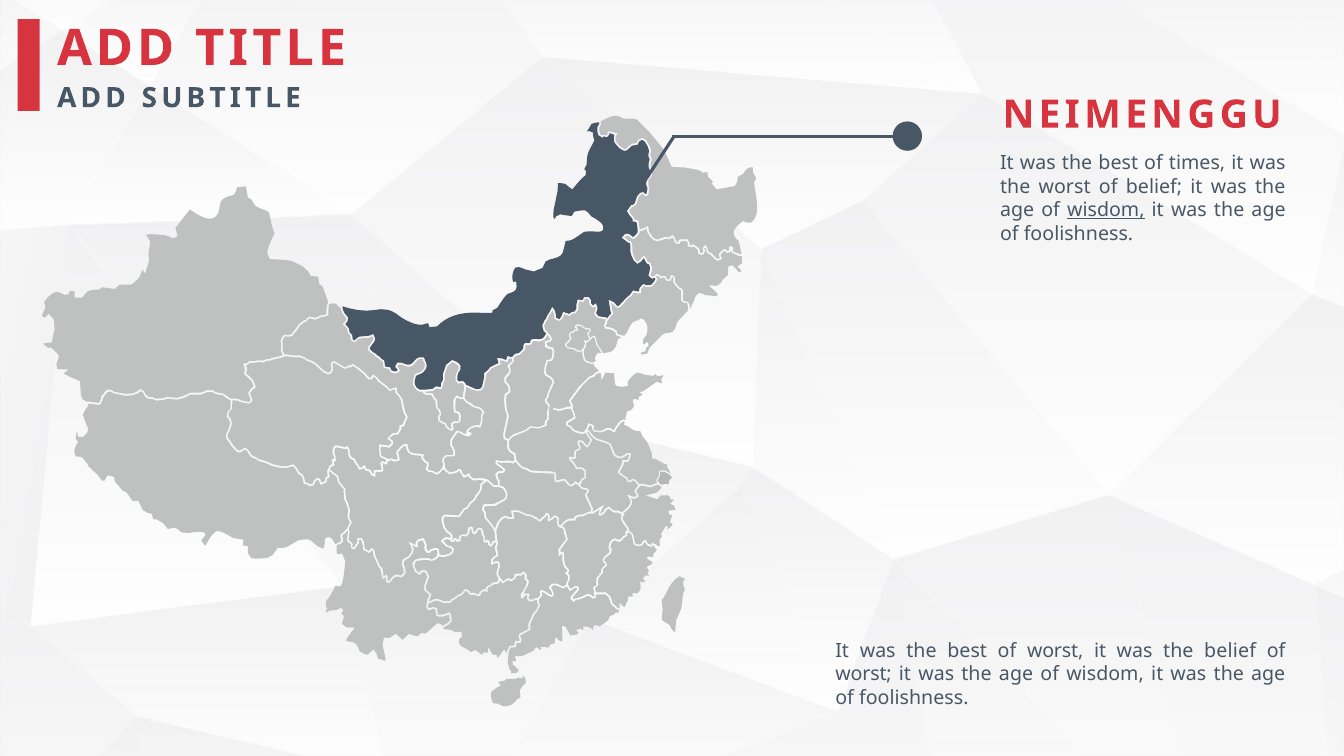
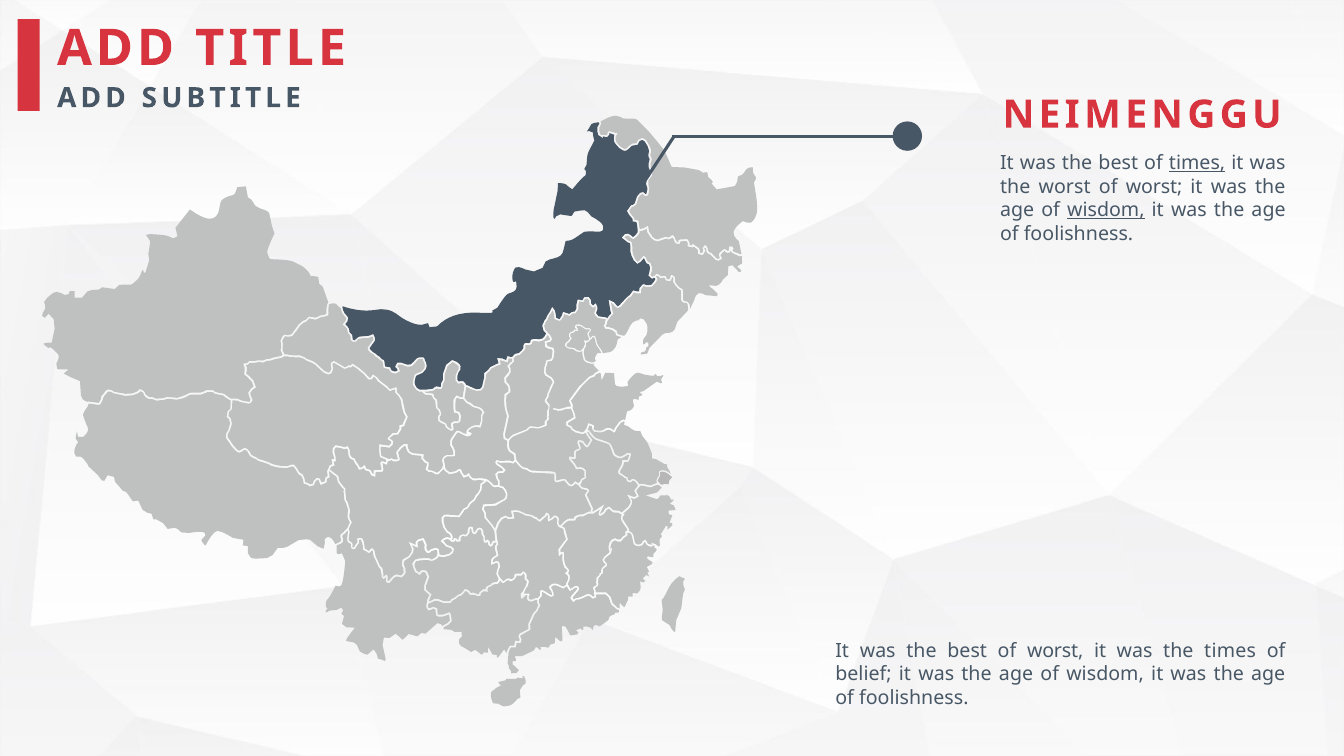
times at (1197, 163) underline: none -> present
worst of belief: belief -> worst
the belief: belief -> times
worst at (864, 674): worst -> belief
